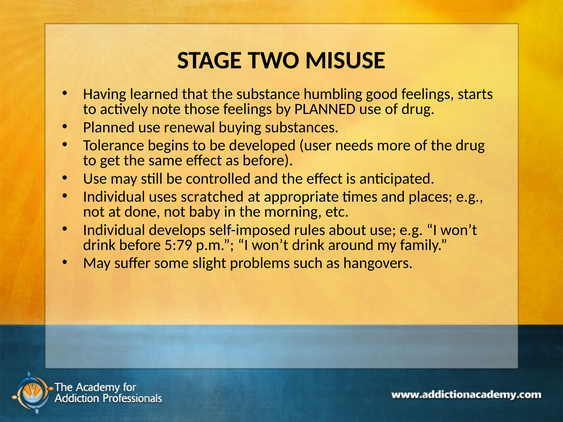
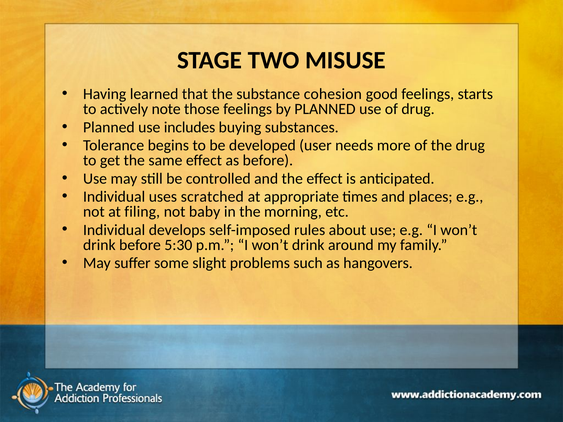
humbling: humbling -> cohesion
renewal: renewal -> includes
done: done -> filing
5:79: 5:79 -> 5:30
